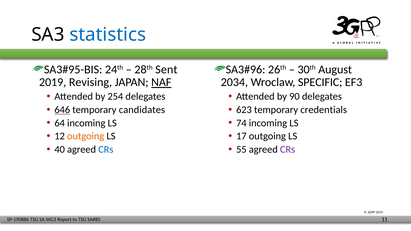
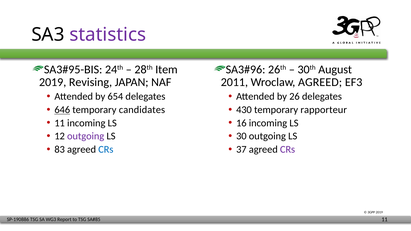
statistics colour: blue -> purple
Sent: Sent -> Item
NAF underline: present -> none
2034: 2034 -> 2011
Wroclaw SPECIFIC: SPECIFIC -> AGREED
254: 254 -> 654
90: 90 -> 26
623: 623 -> 430
credentials: credentials -> rapporteur
64 at (60, 123): 64 -> 11
74: 74 -> 16
outgoing at (86, 136) colour: orange -> purple
17: 17 -> 30
40: 40 -> 83
55: 55 -> 37
